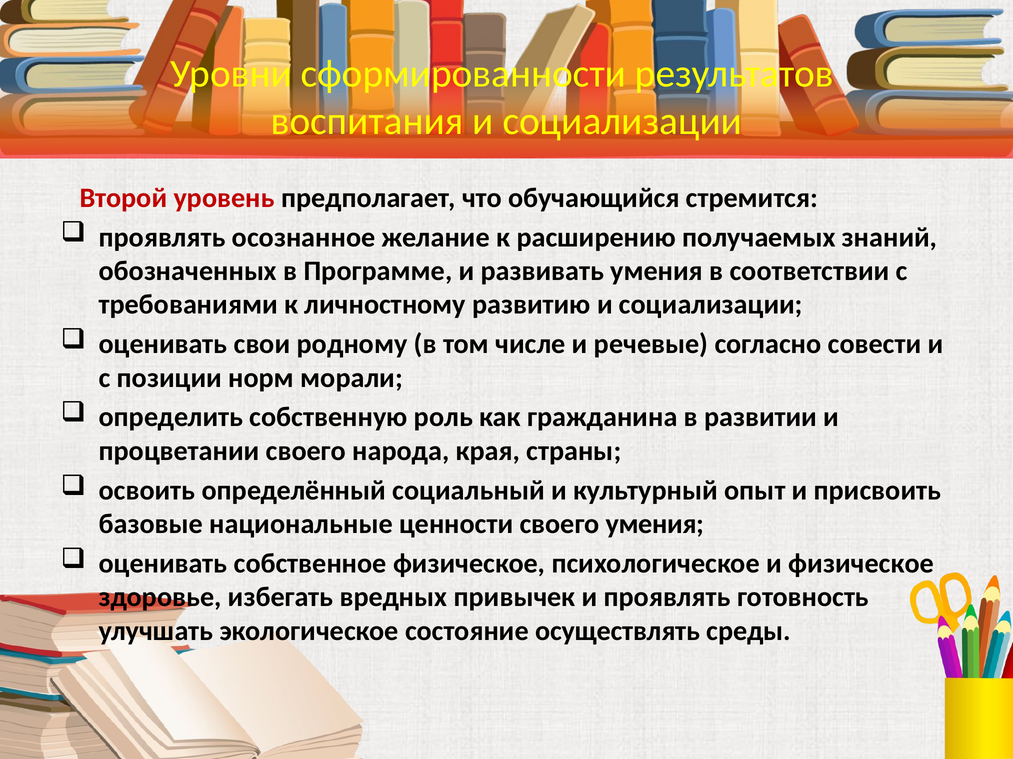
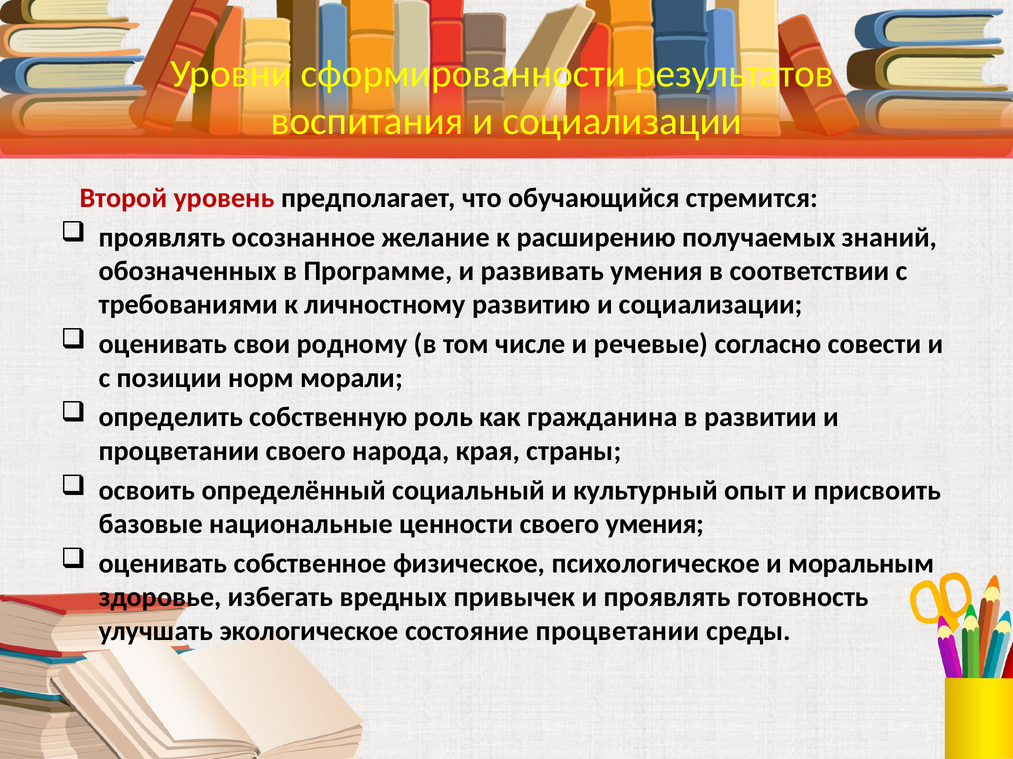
и физическое: физическое -> моральным
состояние осуществлять: осуществлять -> процветании
